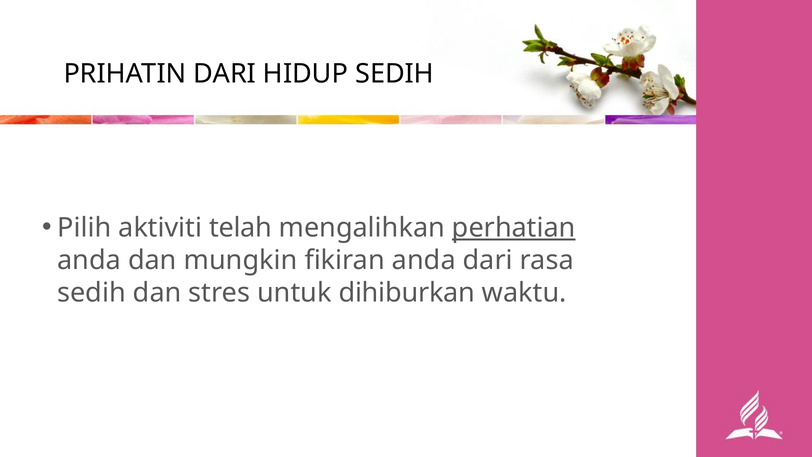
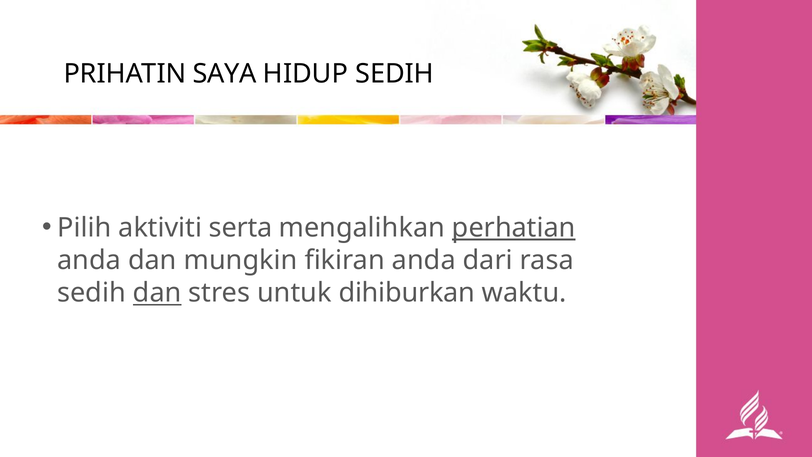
PRIHATIN DARI: DARI -> SAYA
telah: telah -> serta
dan at (157, 293) underline: none -> present
